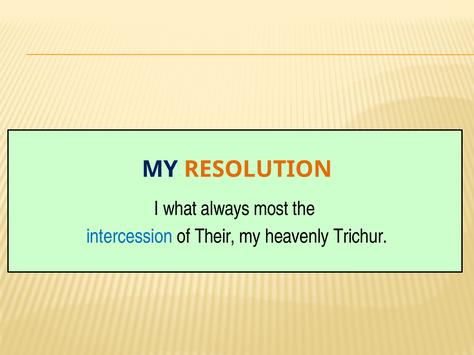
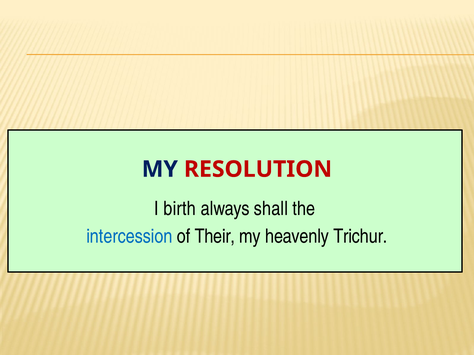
RESOLUTION colour: orange -> red
what: what -> birth
most: most -> shall
